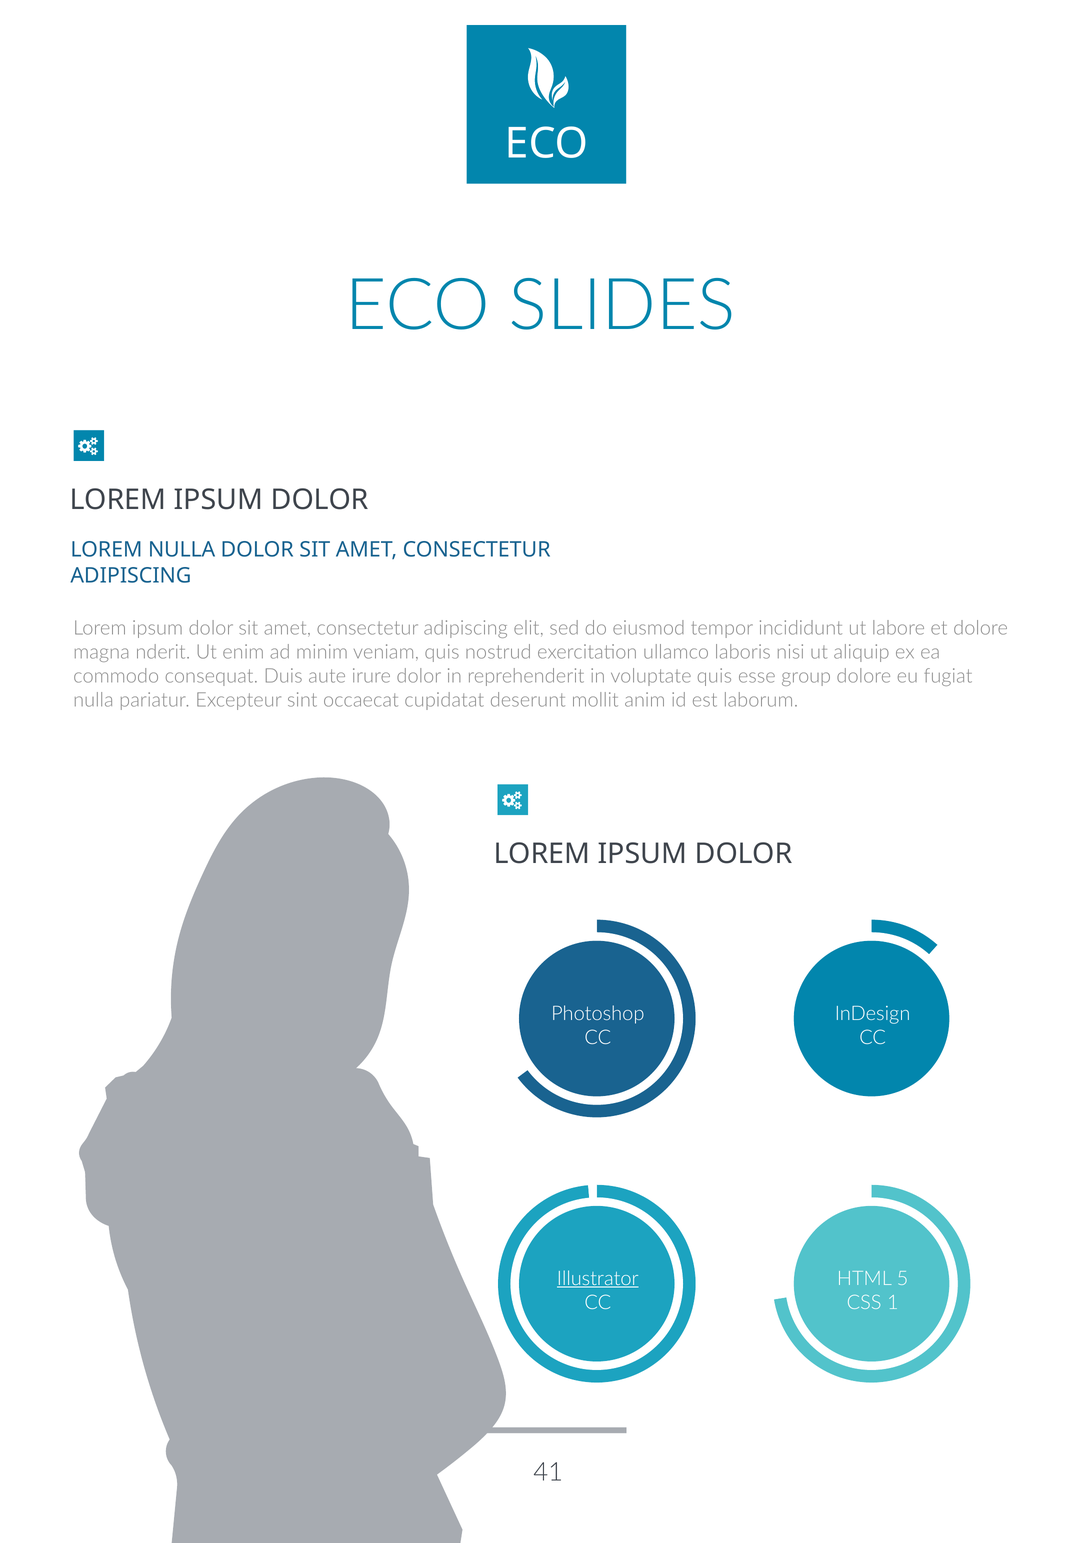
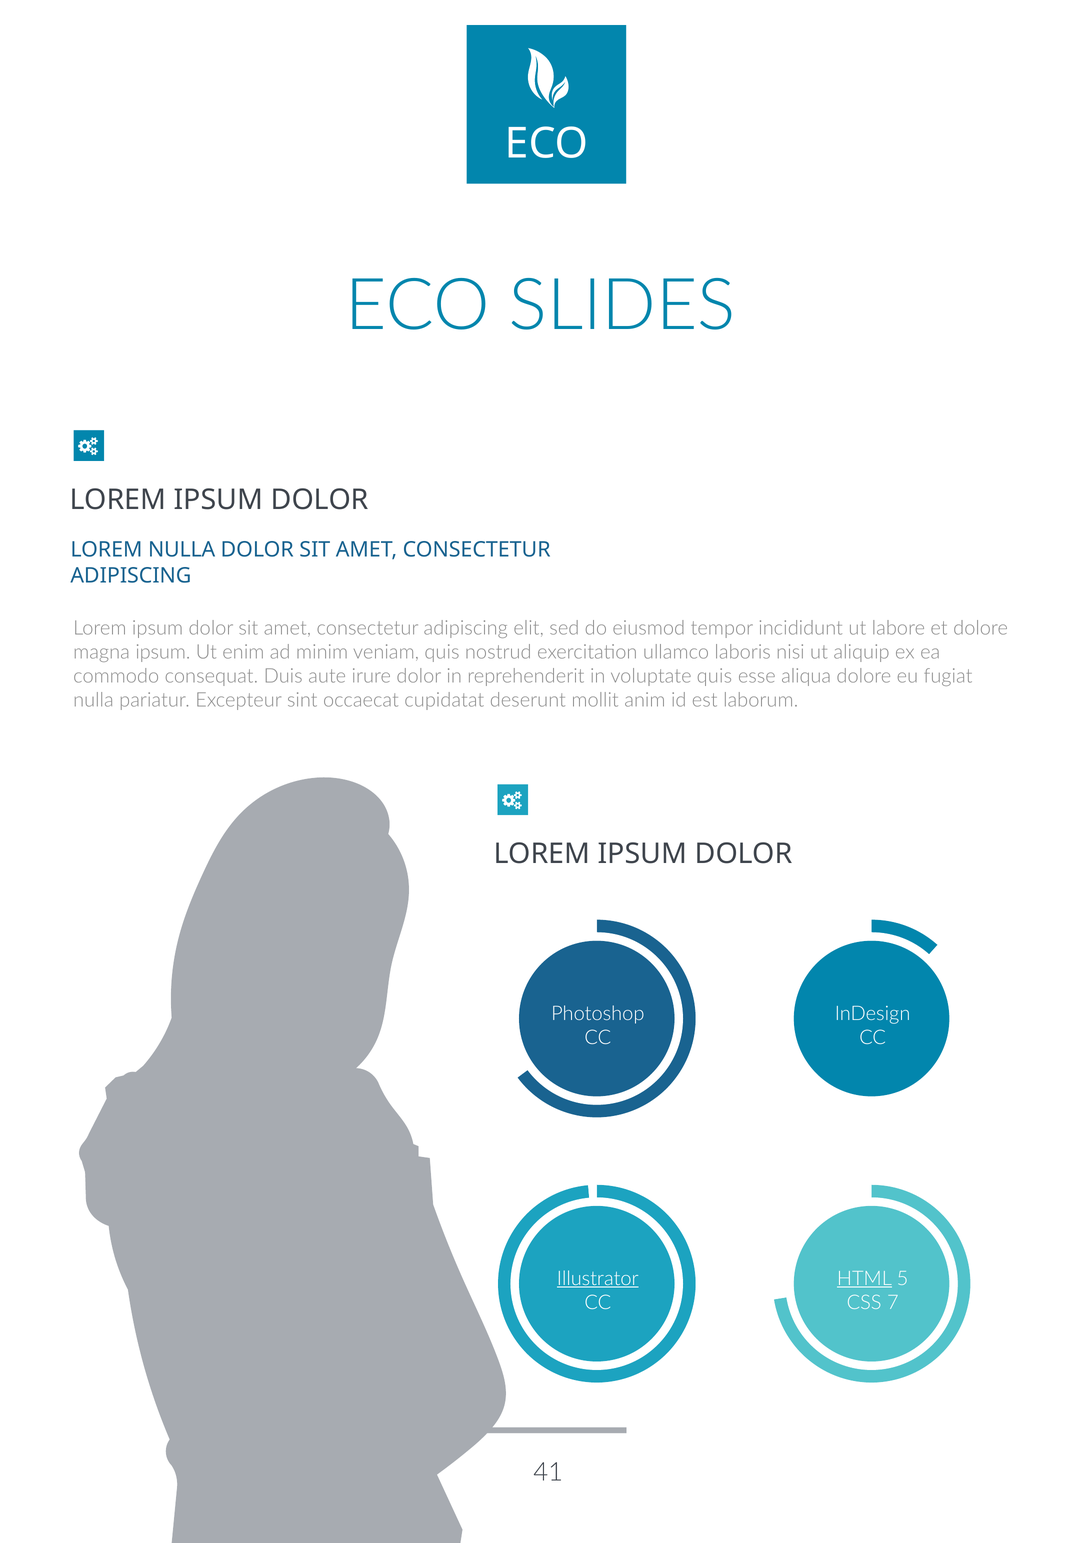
magna nderit: nderit -> ipsum
group: group -> aliqua
HTML underline: none -> present
1: 1 -> 7
